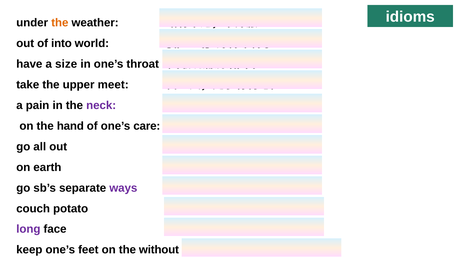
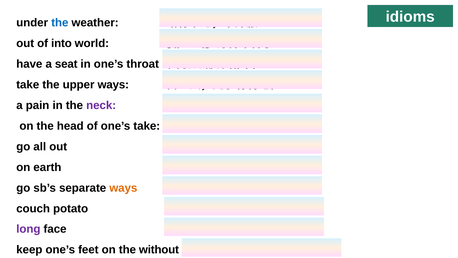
the at (60, 23) colour: orange -> blue
size: size -> seat
upper meet: meet -> ways
hand: hand -> head
one’s care: care -> take
ways at (123, 188) colour: purple -> orange
